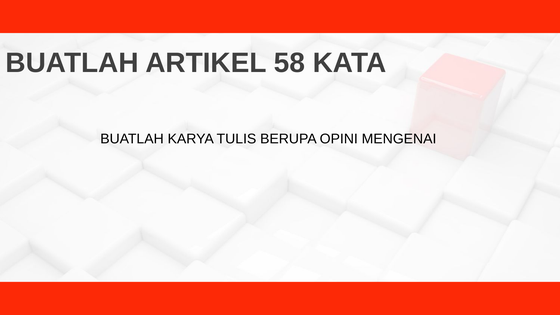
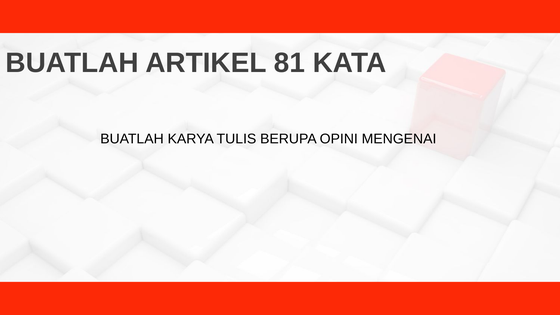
58: 58 -> 81
